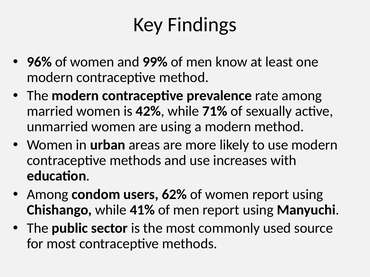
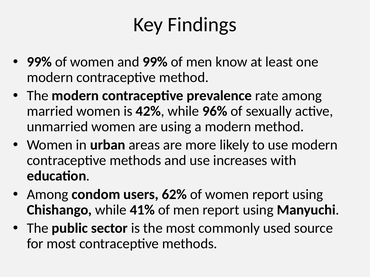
96% at (39, 62): 96% -> 99%
71%: 71% -> 96%
